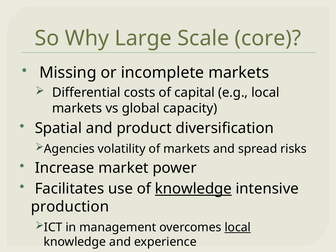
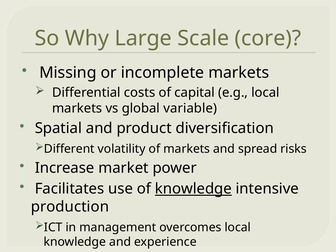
capacity: capacity -> variable
Agencies: Agencies -> Different
local at (238, 227) underline: present -> none
